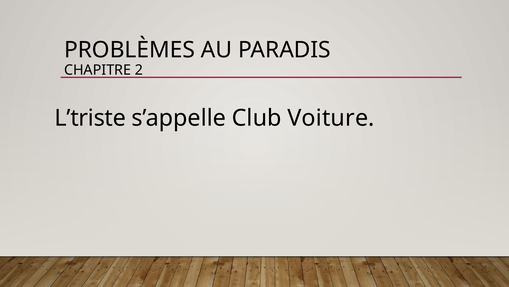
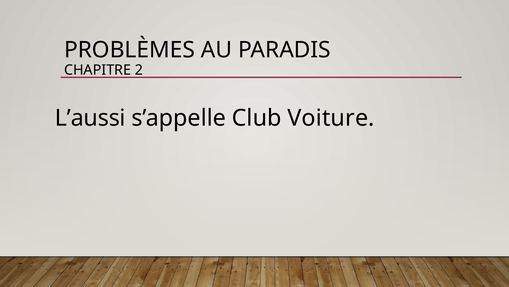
L’triste: L’triste -> L’aussi
